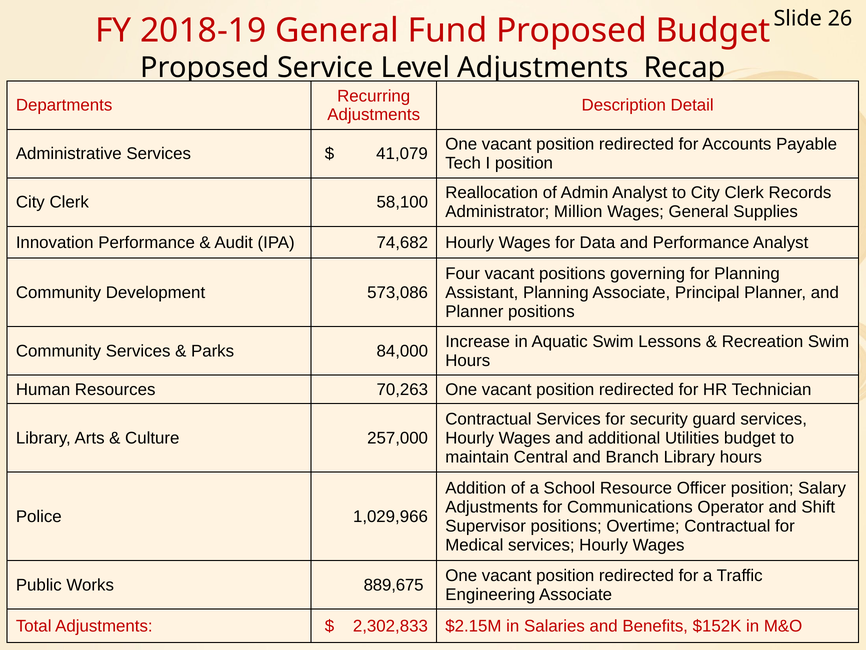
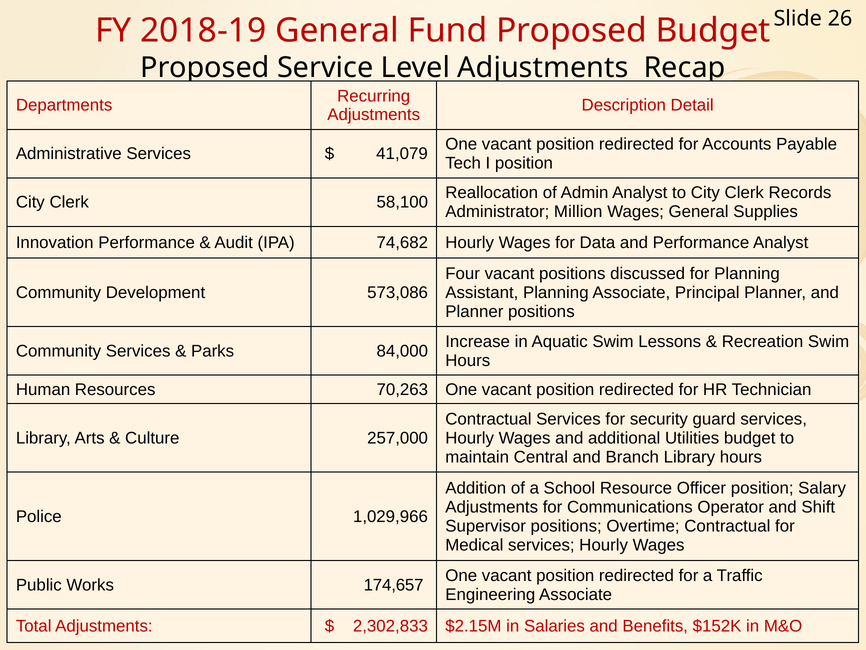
governing: governing -> discussed
889,675: 889,675 -> 174,657
